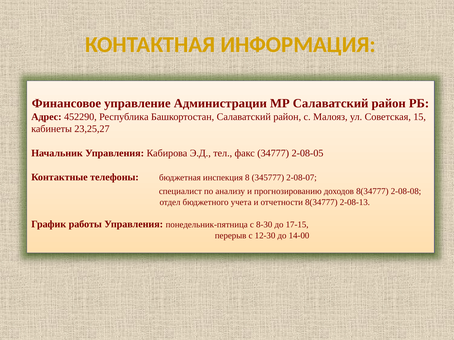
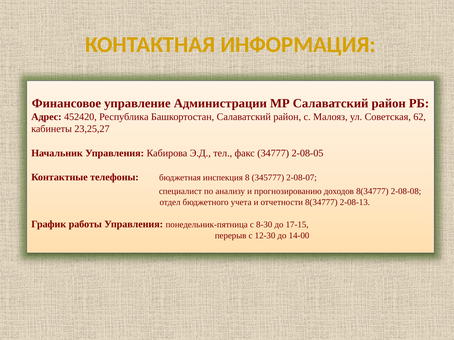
452290: 452290 -> 452420
15: 15 -> 62
